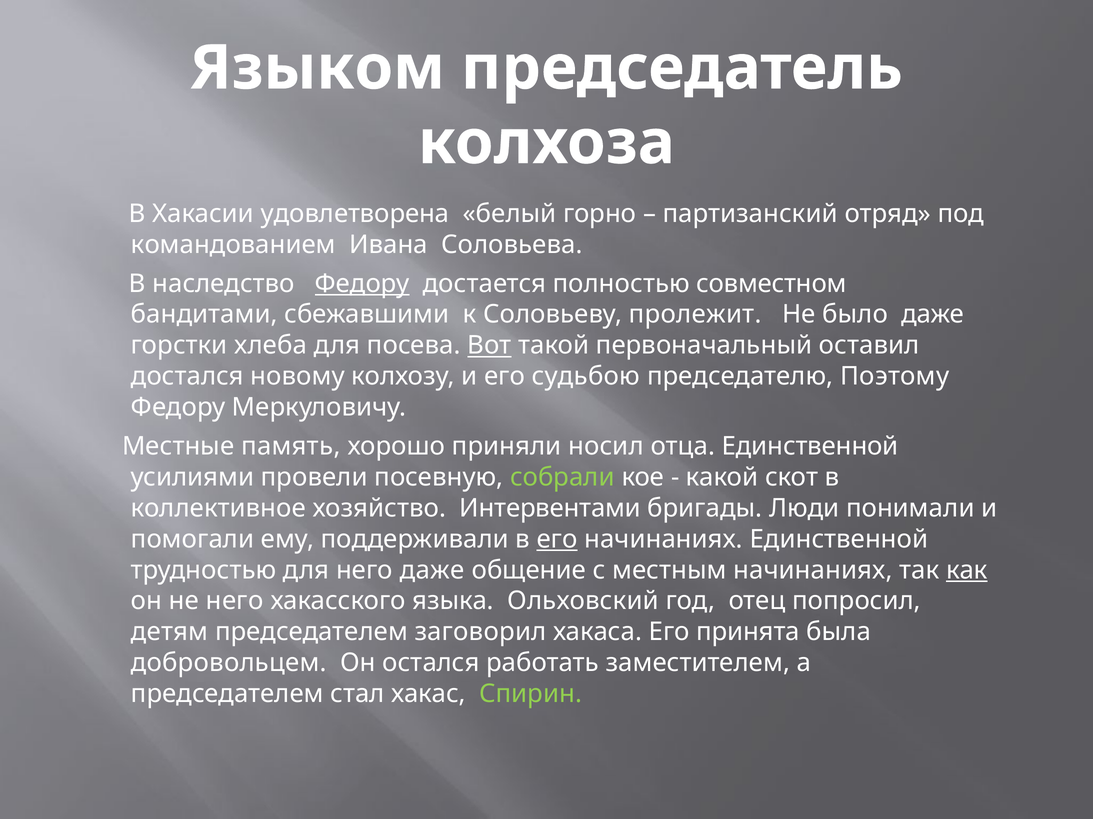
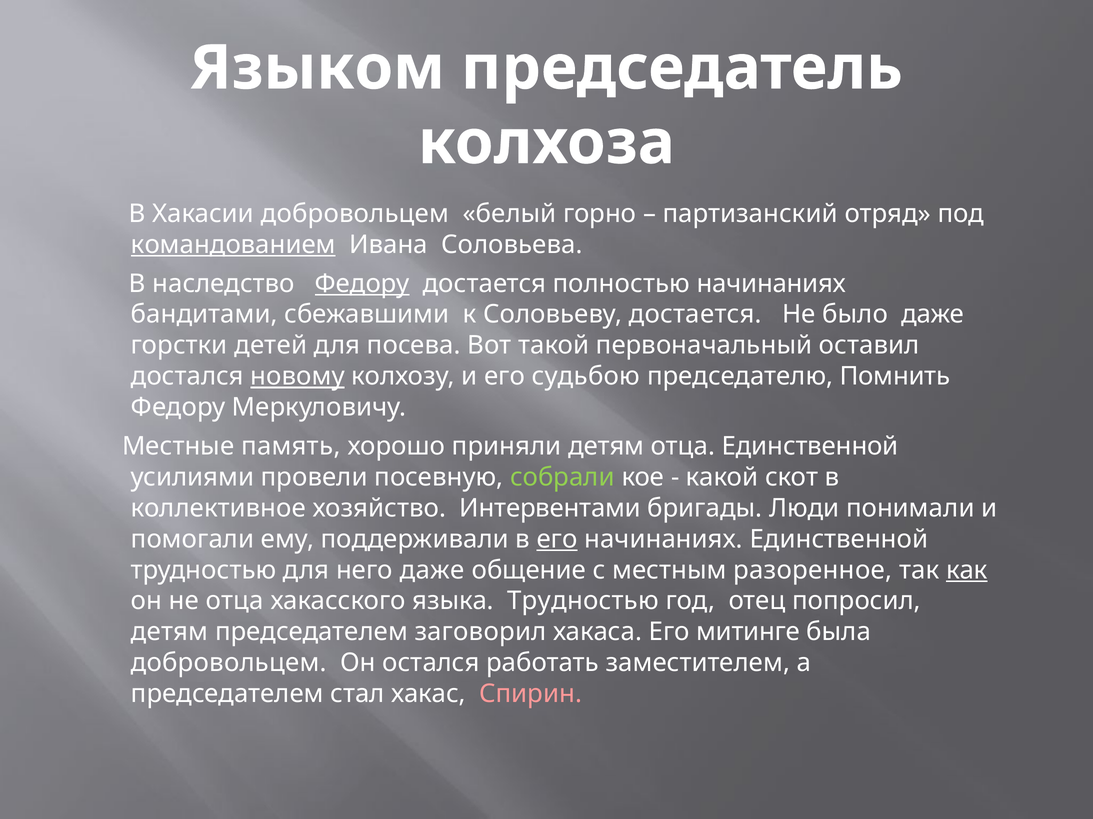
Хакасии удовлетворена: удовлетворена -> добровольцем
командованием underline: none -> present
полностью совместном: совместном -> начинаниях
Соловьеву пролежит: пролежит -> достается
хлеба: хлеба -> детей
Вот underline: present -> none
новому underline: none -> present
Поэтому: Поэтому -> Помнить
приняли носил: носил -> детям
местным начинаниях: начинаниях -> разоренное
не него: него -> отца
языка Ольховский: Ольховский -> Трудностью
принята: принята -> митинге
Спирин colour: light green -> pink
